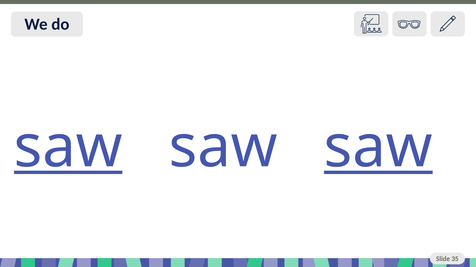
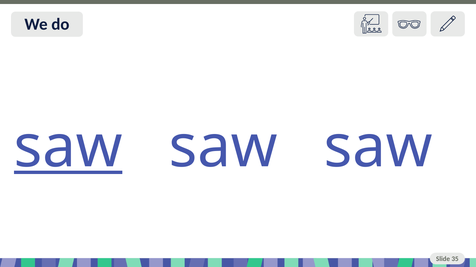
saw at (378, 147) underline: present -> none
